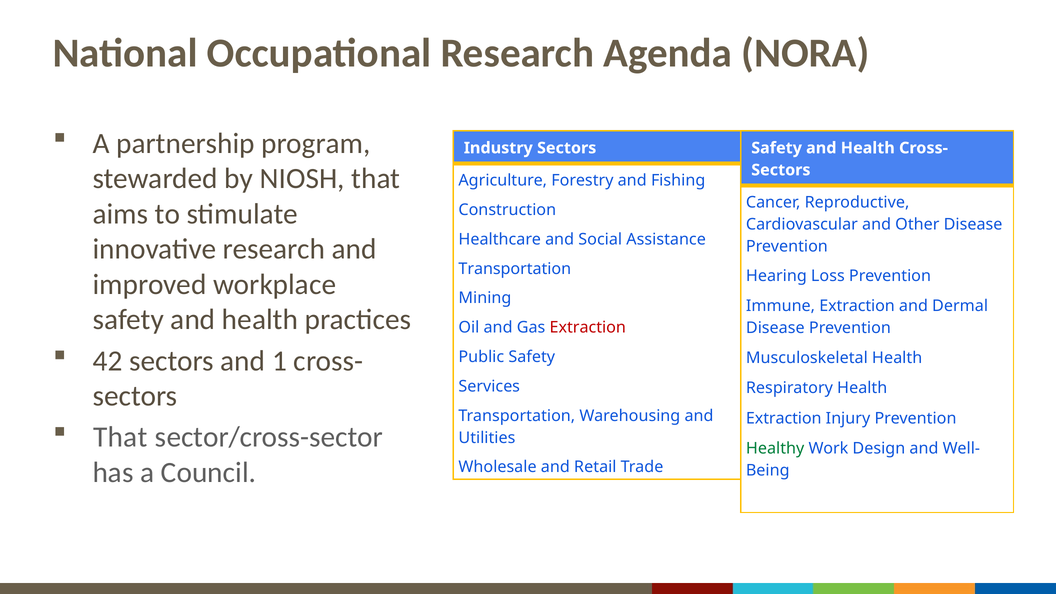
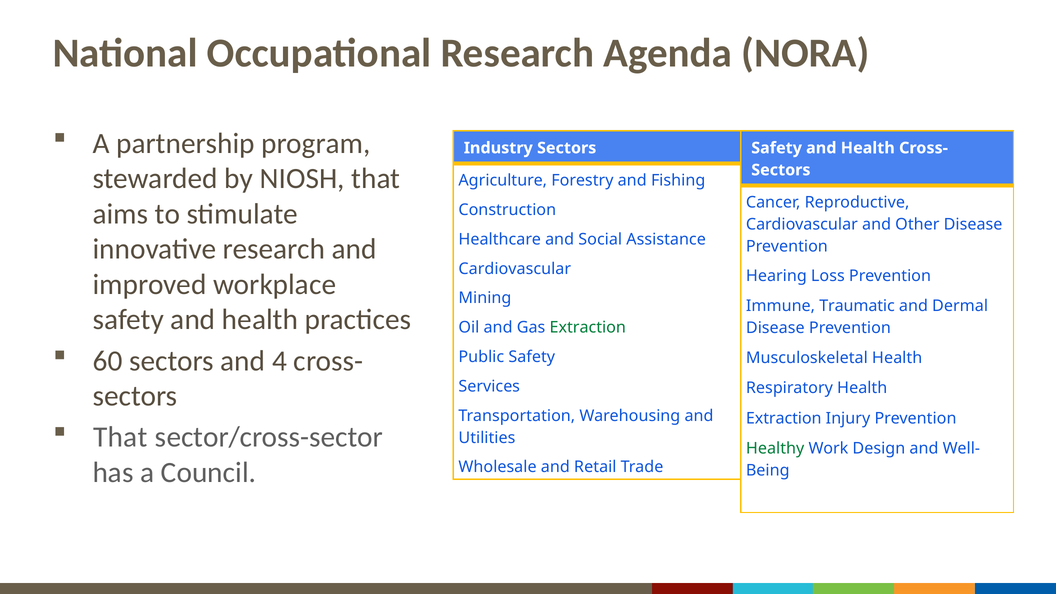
Transportation at (515, 269): Transportation -> Cardiovascular
Immune Extraction: Extraction -> Traumatic
Extraction at (588, 328) colour: red -> green
42: 42 -> 60
1: 1 -> 4
